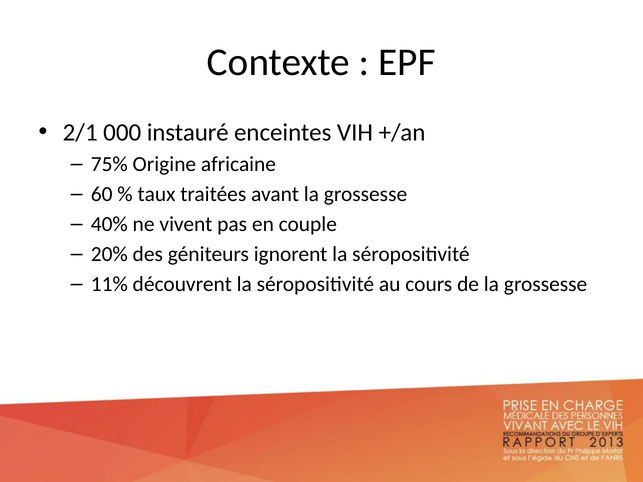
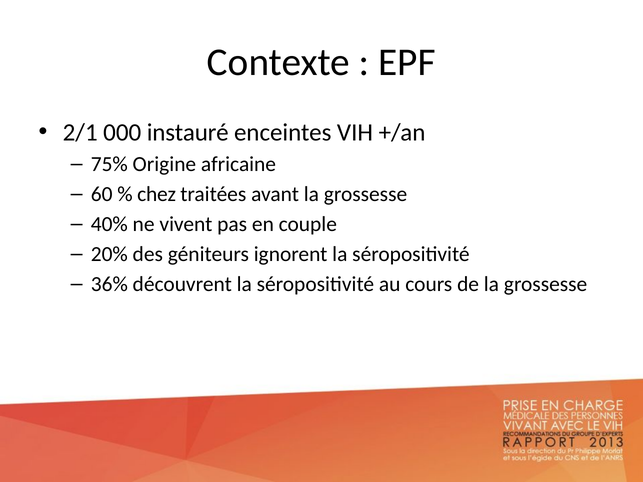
taux: taux -> chez
11%: 11% -> 36%
